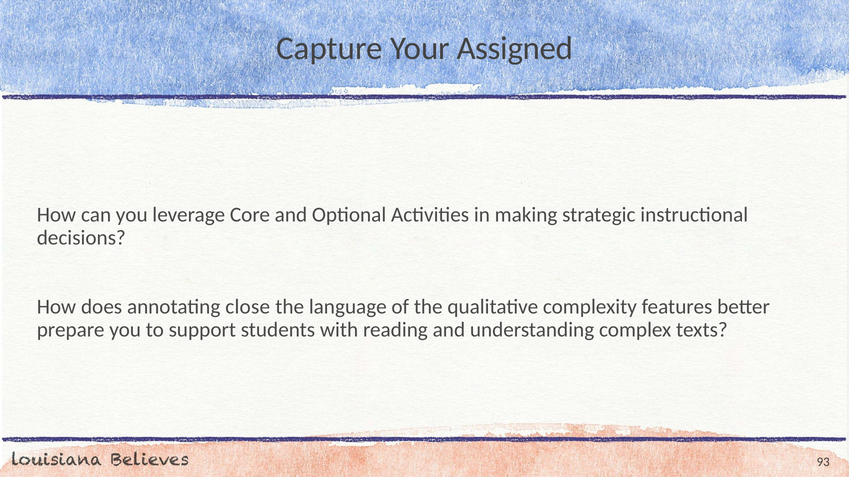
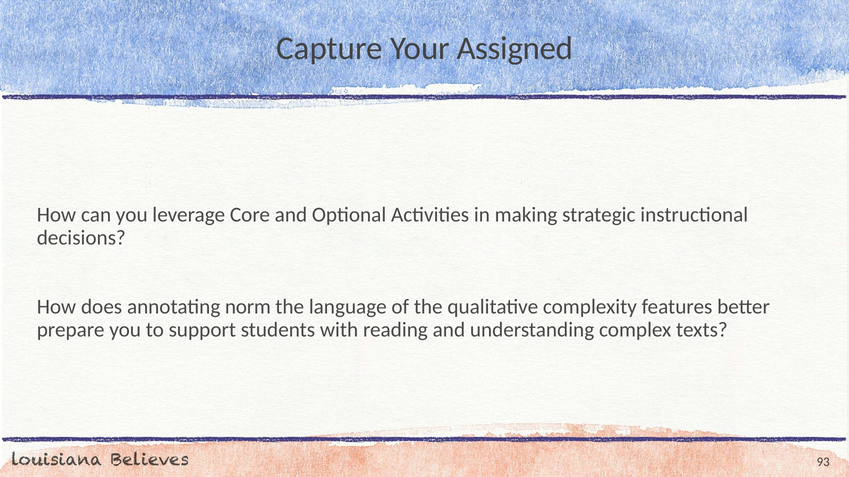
close: close -> norm
